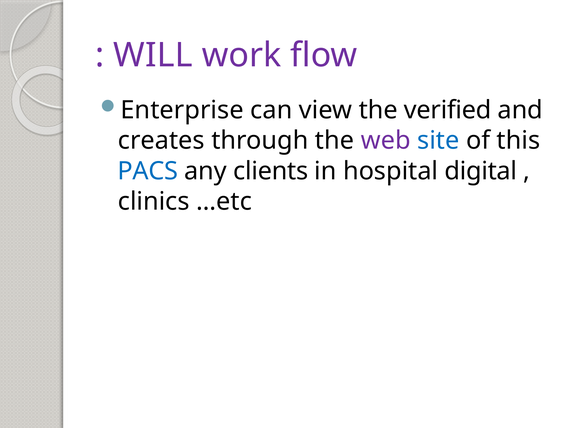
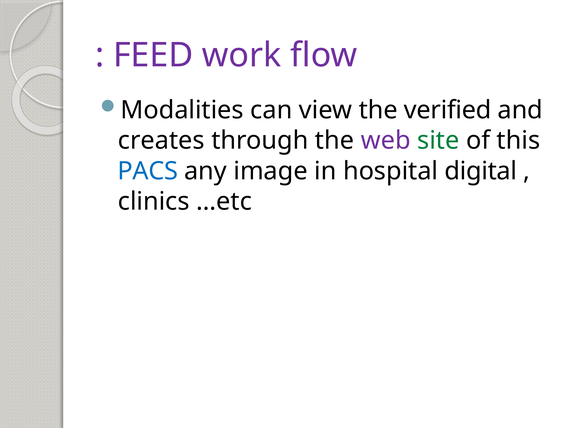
WILL: WILL -> FEED
Enterprise: Enterprise -> Modalities
site colour: blue -> green
clients: clients -> image
